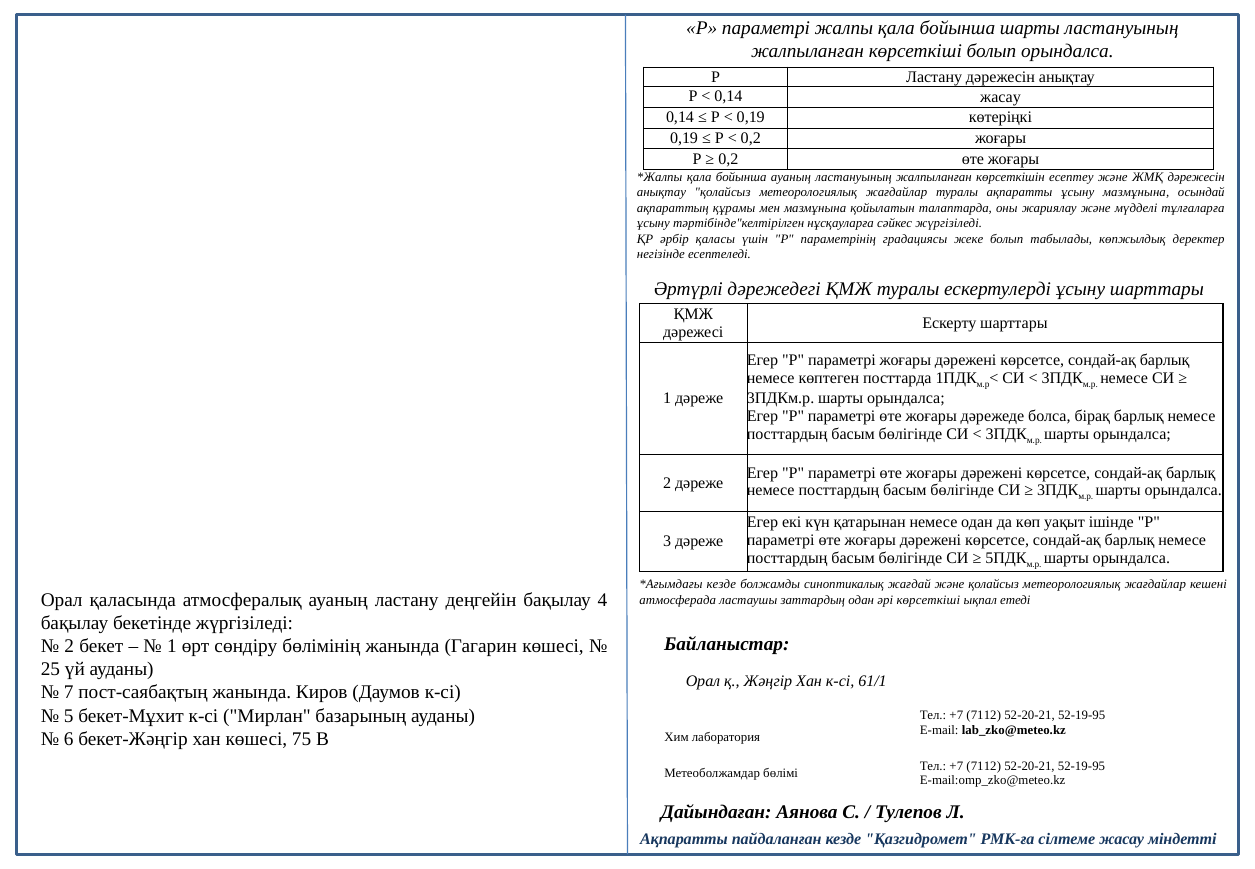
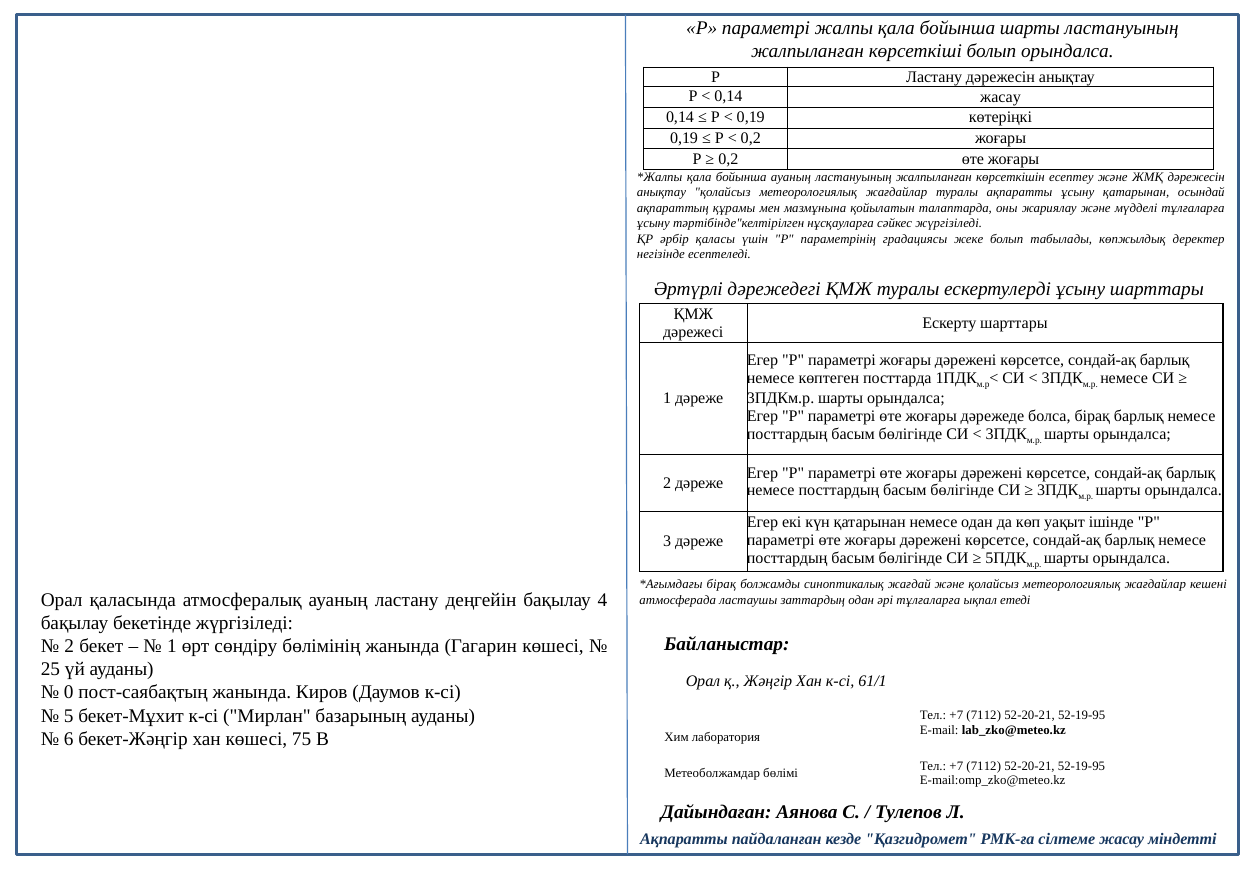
ұсыну мазмұнына: мазмұнына -> қатарынан
кезде at (721, 584): кезде -> бірақ
әрі көрсеткіші: көрсеткіші -> тұлғаларға
7: 7 -> 0
